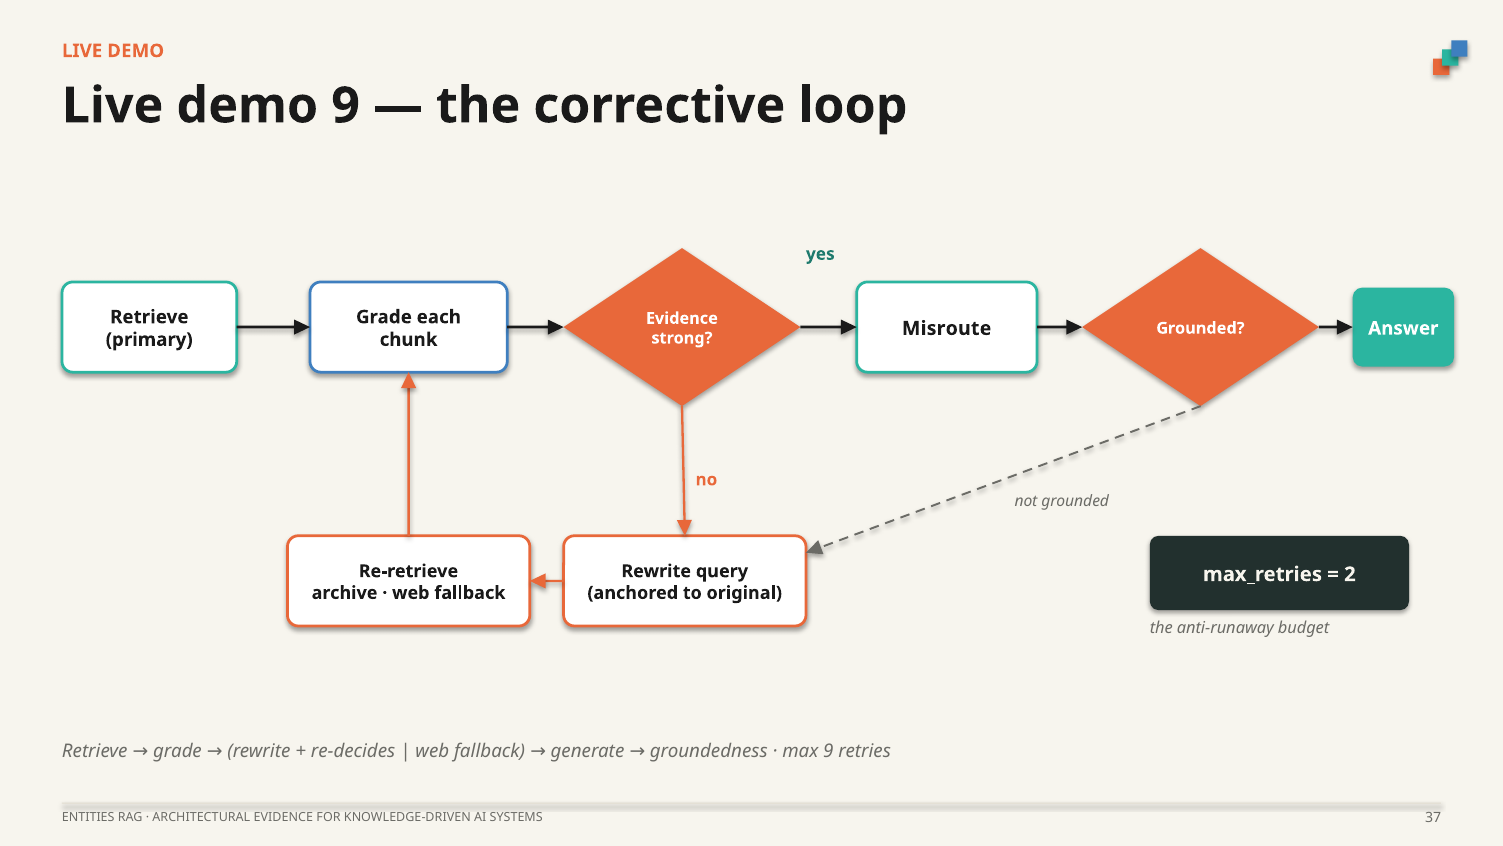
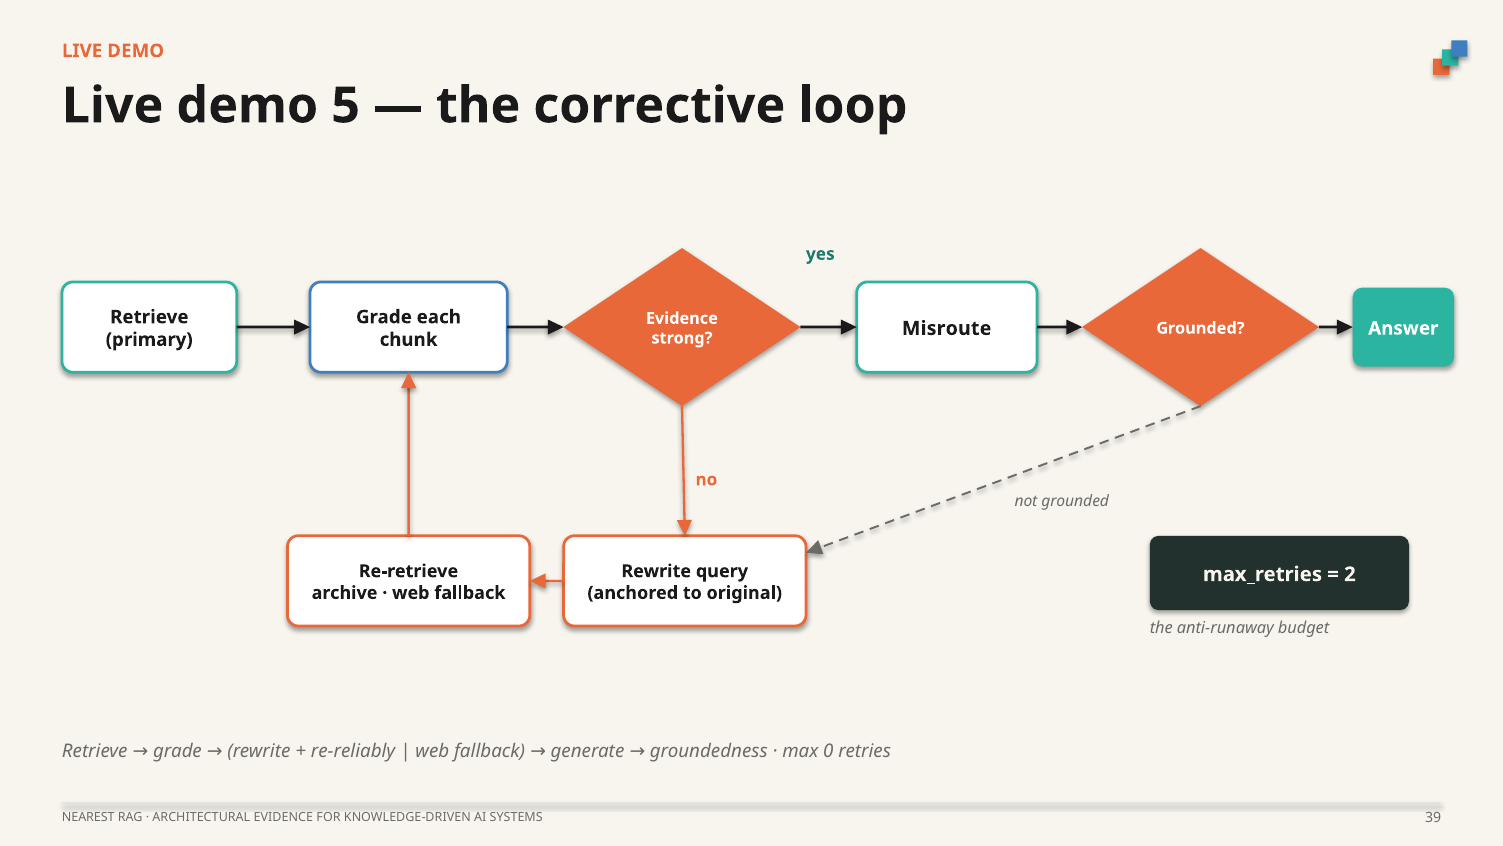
demo 9: 9 -> 5
re-decides: re-decides -> re-reliably
max 9: 9 -> 0
ENTITIES: ENTITIES -> NEAREST
37: 37 -> 39
